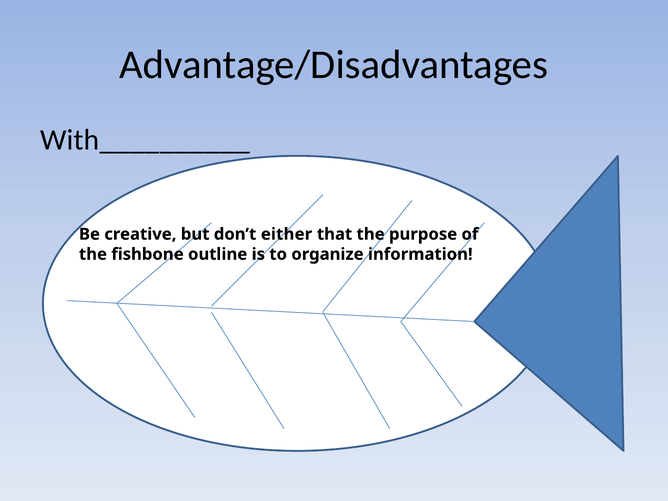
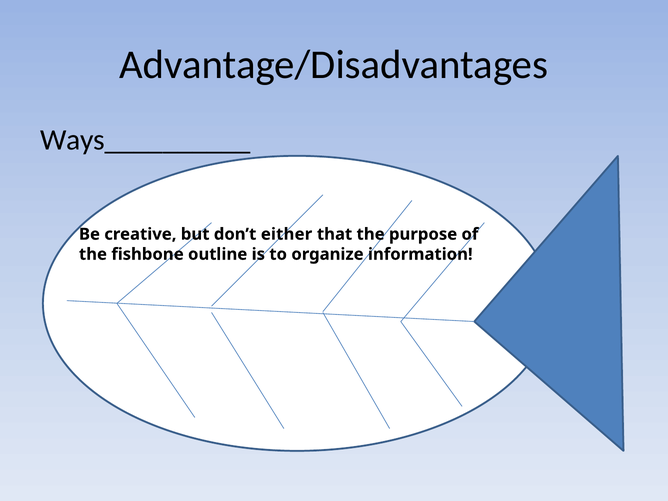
With__________: With__________ -> Ways__________
